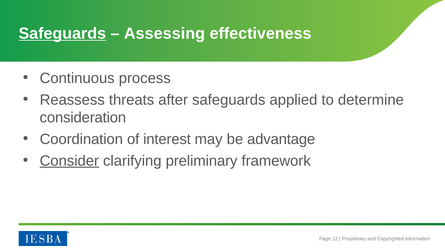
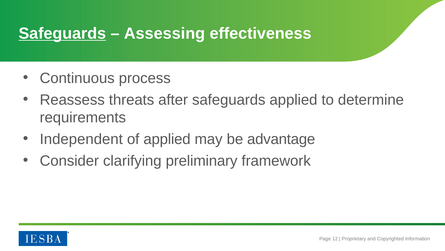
consideration: consideration -> requirements
Coordination: Coordination -> Independent
of interest: interest -> applied
Consider underline: present -> none
